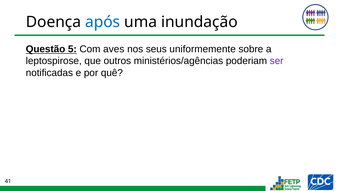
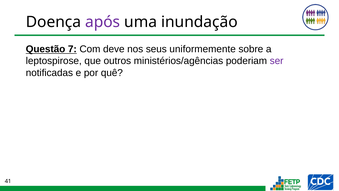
após colour: blue -> purple
5: 5 -> 7
aves: aves -> deve
